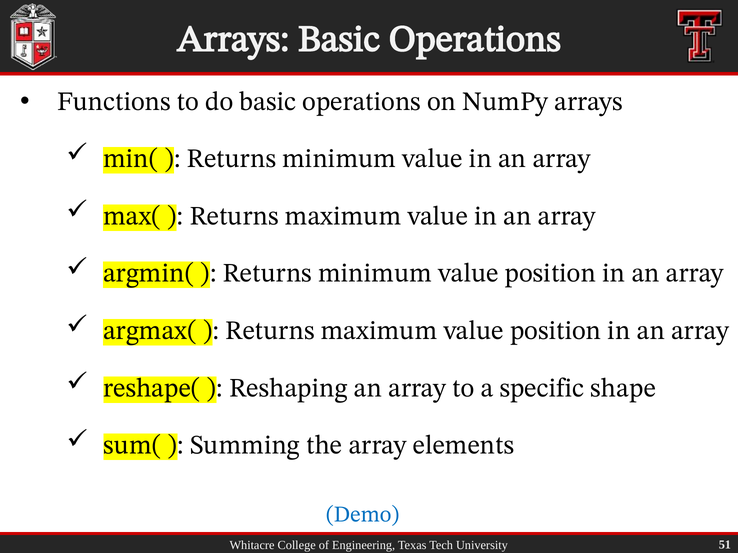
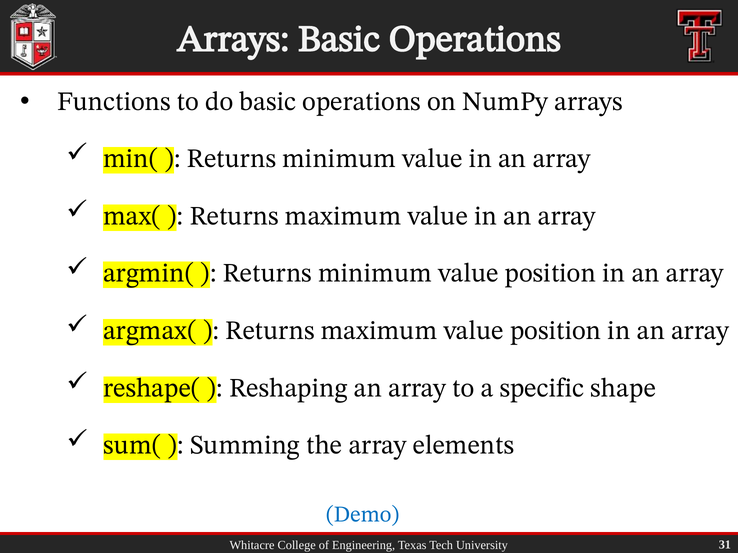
51: 51 -> 31
